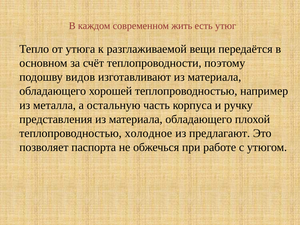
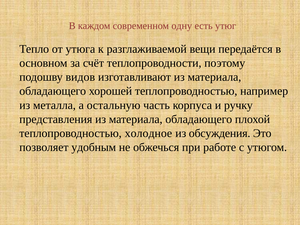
жить: жить -> одну
предлагают: предлагают -> обсуждения
паспорта: паспорта -> удобным
